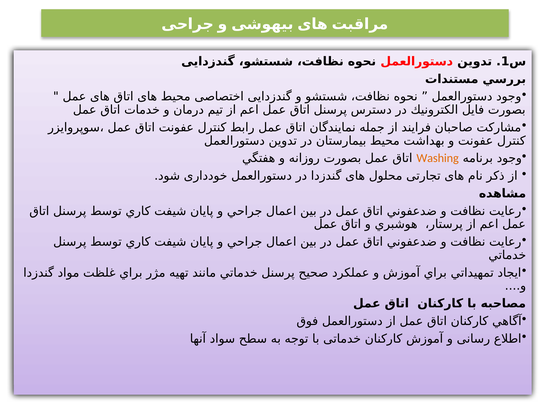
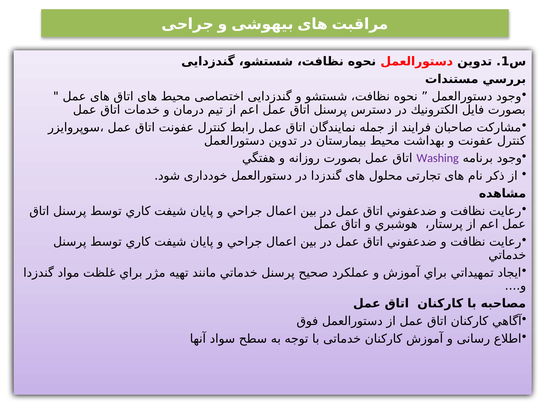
Washing colour: orange -> purple
